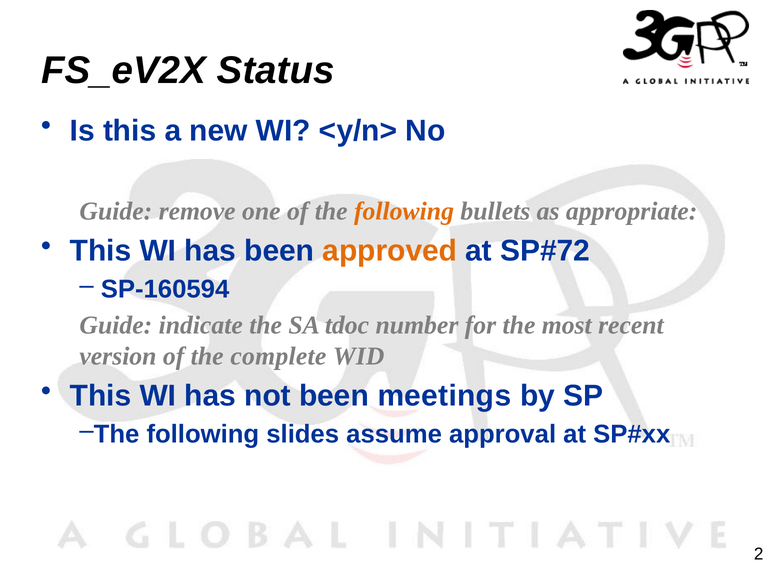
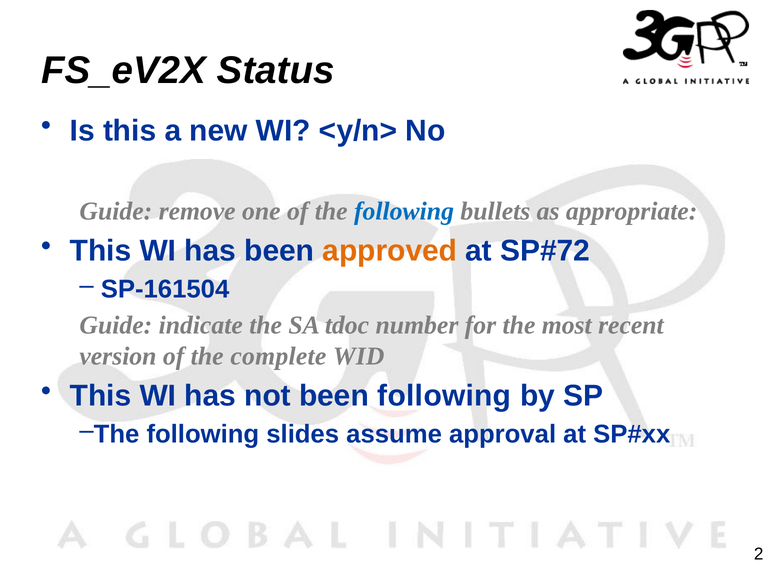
following at (404, 211) colour: orange -> blue
SP-160594: SP-160594 -> SP-161504
been meetings: meetings -> following
